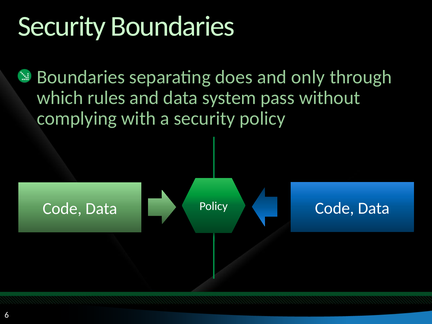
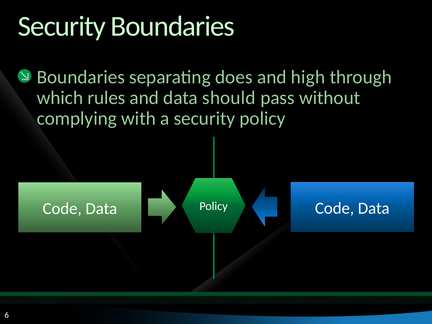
only: only -> high
system: system -> should
